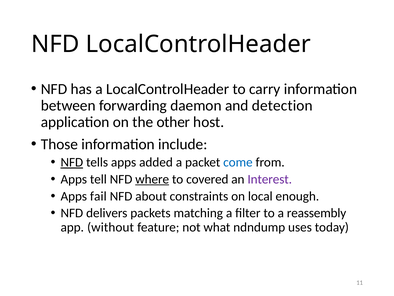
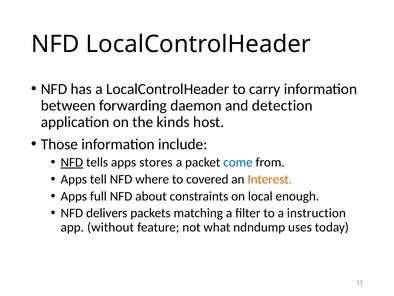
other: other -> kinds
added: added -> stores
where underline: present -> none
Interest colour: purple -> orange
fail: fail -> full
reassembly: reassembly -> instruction
